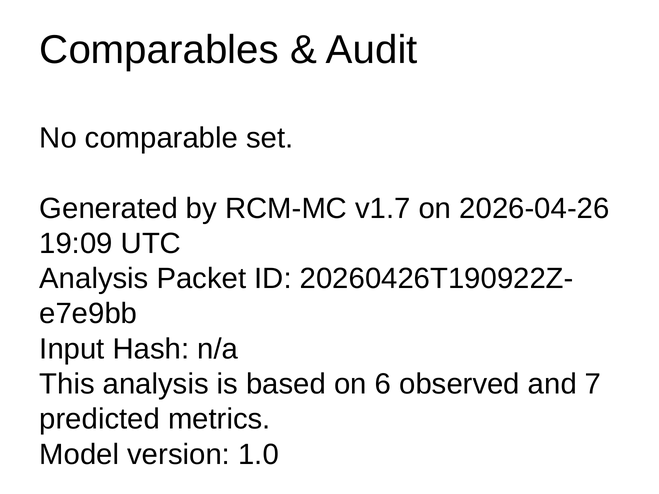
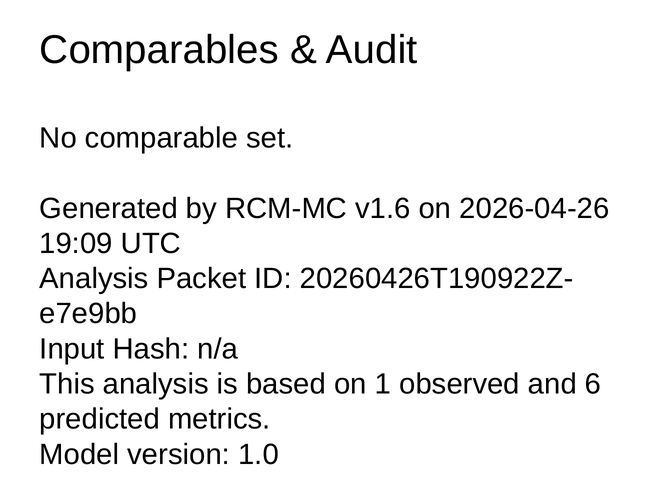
v1.7: v1.7 -> v1.6
6: 6 -> 1
7: 7 -> 6
